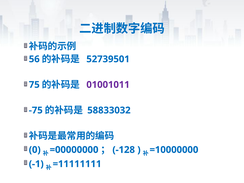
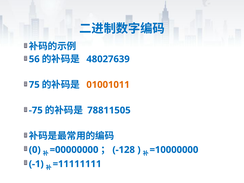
52739501: 52739501 -> 48027639
01001011 colour: purple -> orange
58833032: 58833032 -> 78811505
